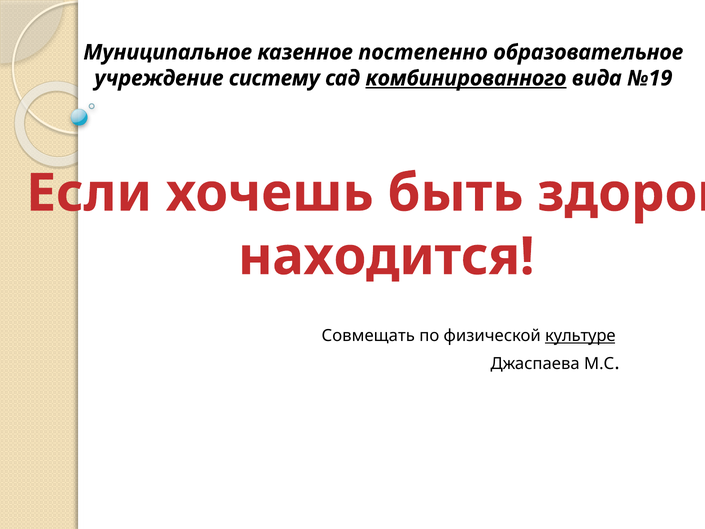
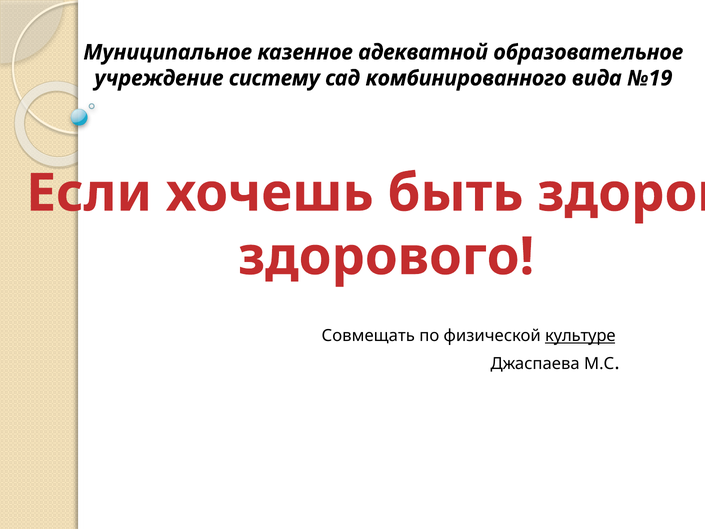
постепенно: постепенно -> адекватной
комбинированного underline: present -> none
находится: находится -> здорового
